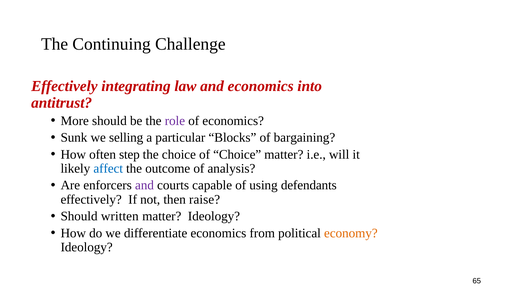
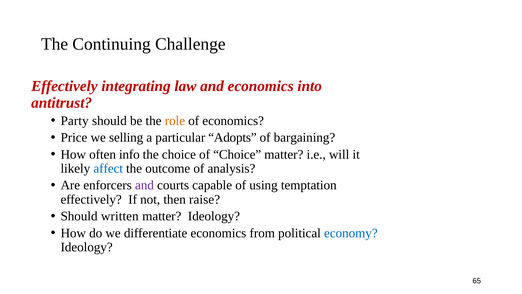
More: More -> Party
role colour: purple -> orange
Sunk: Sunk -> Price
Blocks: Blocks -> Adopts
step: step -> info
defendants: defendants -> temptation
economy colour: orange -> blue
